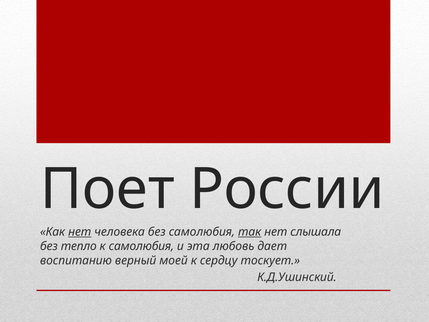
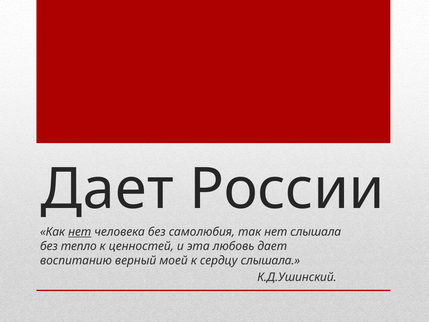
Поет at (107, 189): Поет -> Дает
так underline: present -> none
к самолюбия: самолюбия -> ценностей
сердцу тоскует: тоскует -> слышала
